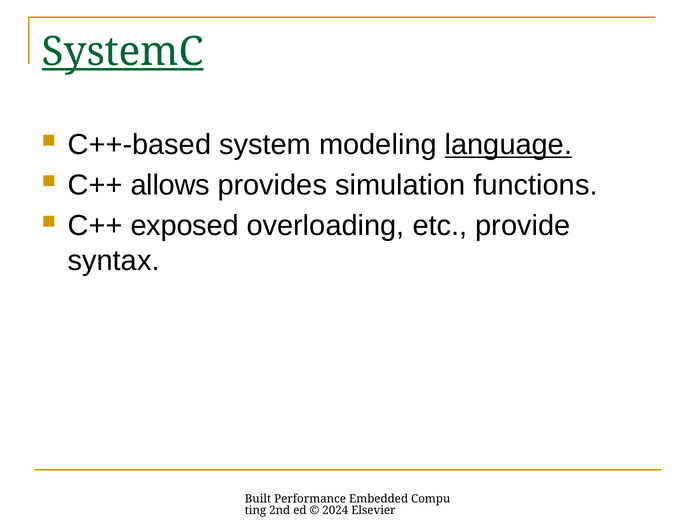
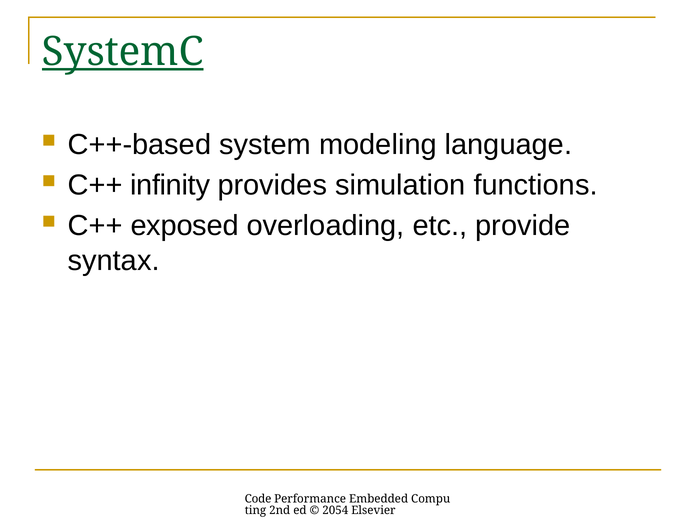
language underline: present -> none
allows: allows -> infinity
Built: Built -> Code
2024: 2024 -> 2054
